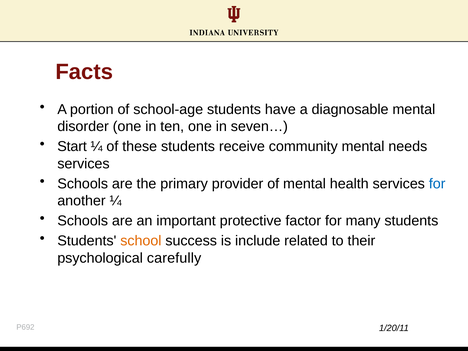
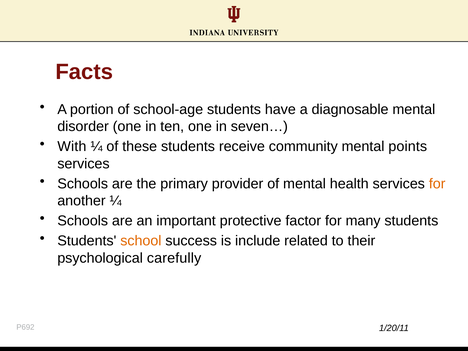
Start: Start -> With
needs: needs -> points
for at (437, 184) colour: blue -> orange
